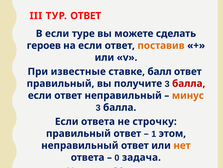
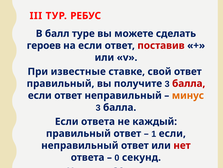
ТУР ОТВЕТ: ОТВЕТ -> РЕБУС
В если: если -> балл
поставив colour: orange -> red
балл: балл -> свой
строчку: строчку -> каждый
1 этом: этом -> если
нет colour: orange -> red
0 задача: задача -> секунд
